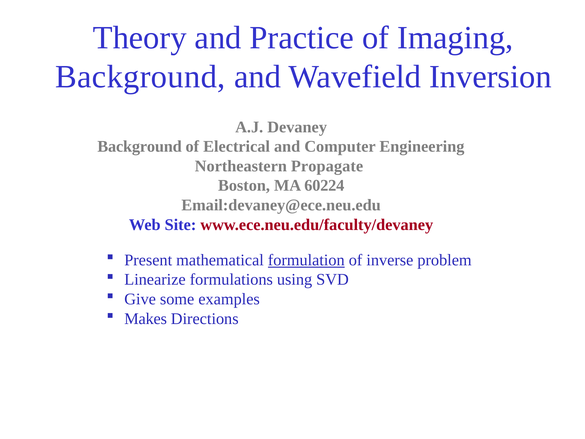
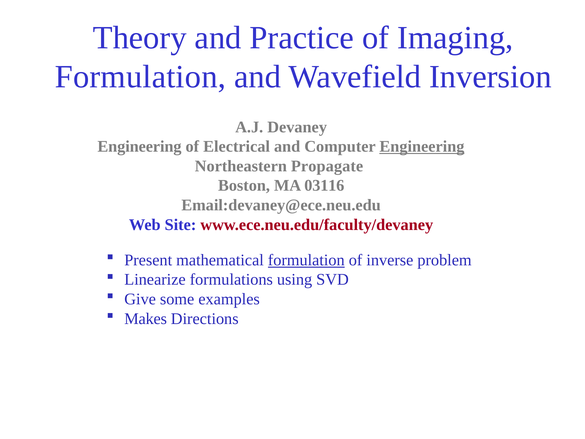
Background at (140, 77): Background -> Formulation
Background at (140, 147): Background -> Engineering
Engineering at (422, 147) underline: none -> present
60224: 60224 -> 03116
